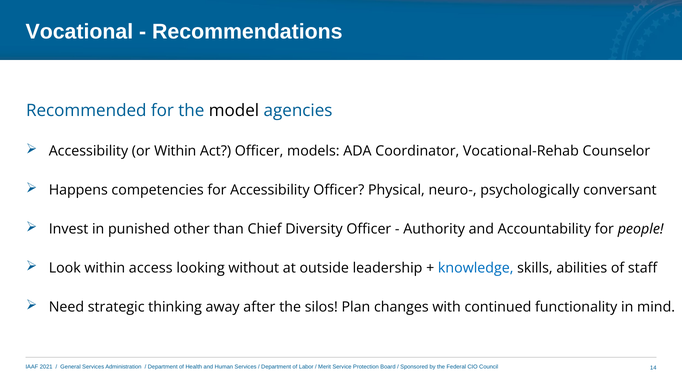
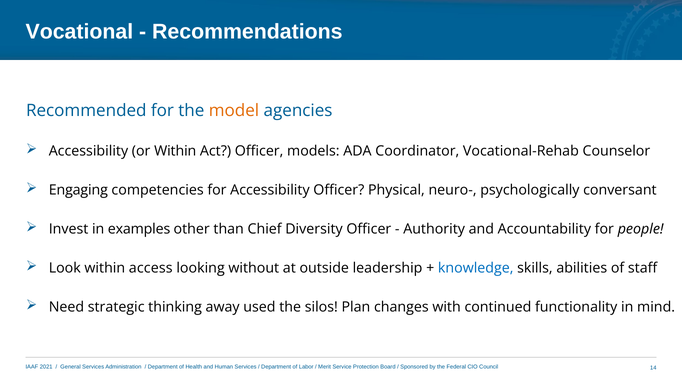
model colour: black -> orange
Happens: Happens -> Engaging
punished: punished -> examples
after: after -> used
